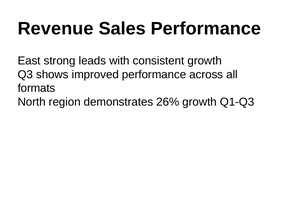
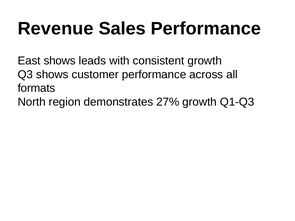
East strong: strong -> shows
improved: improved -> customer
26%: 26% -> 27%
